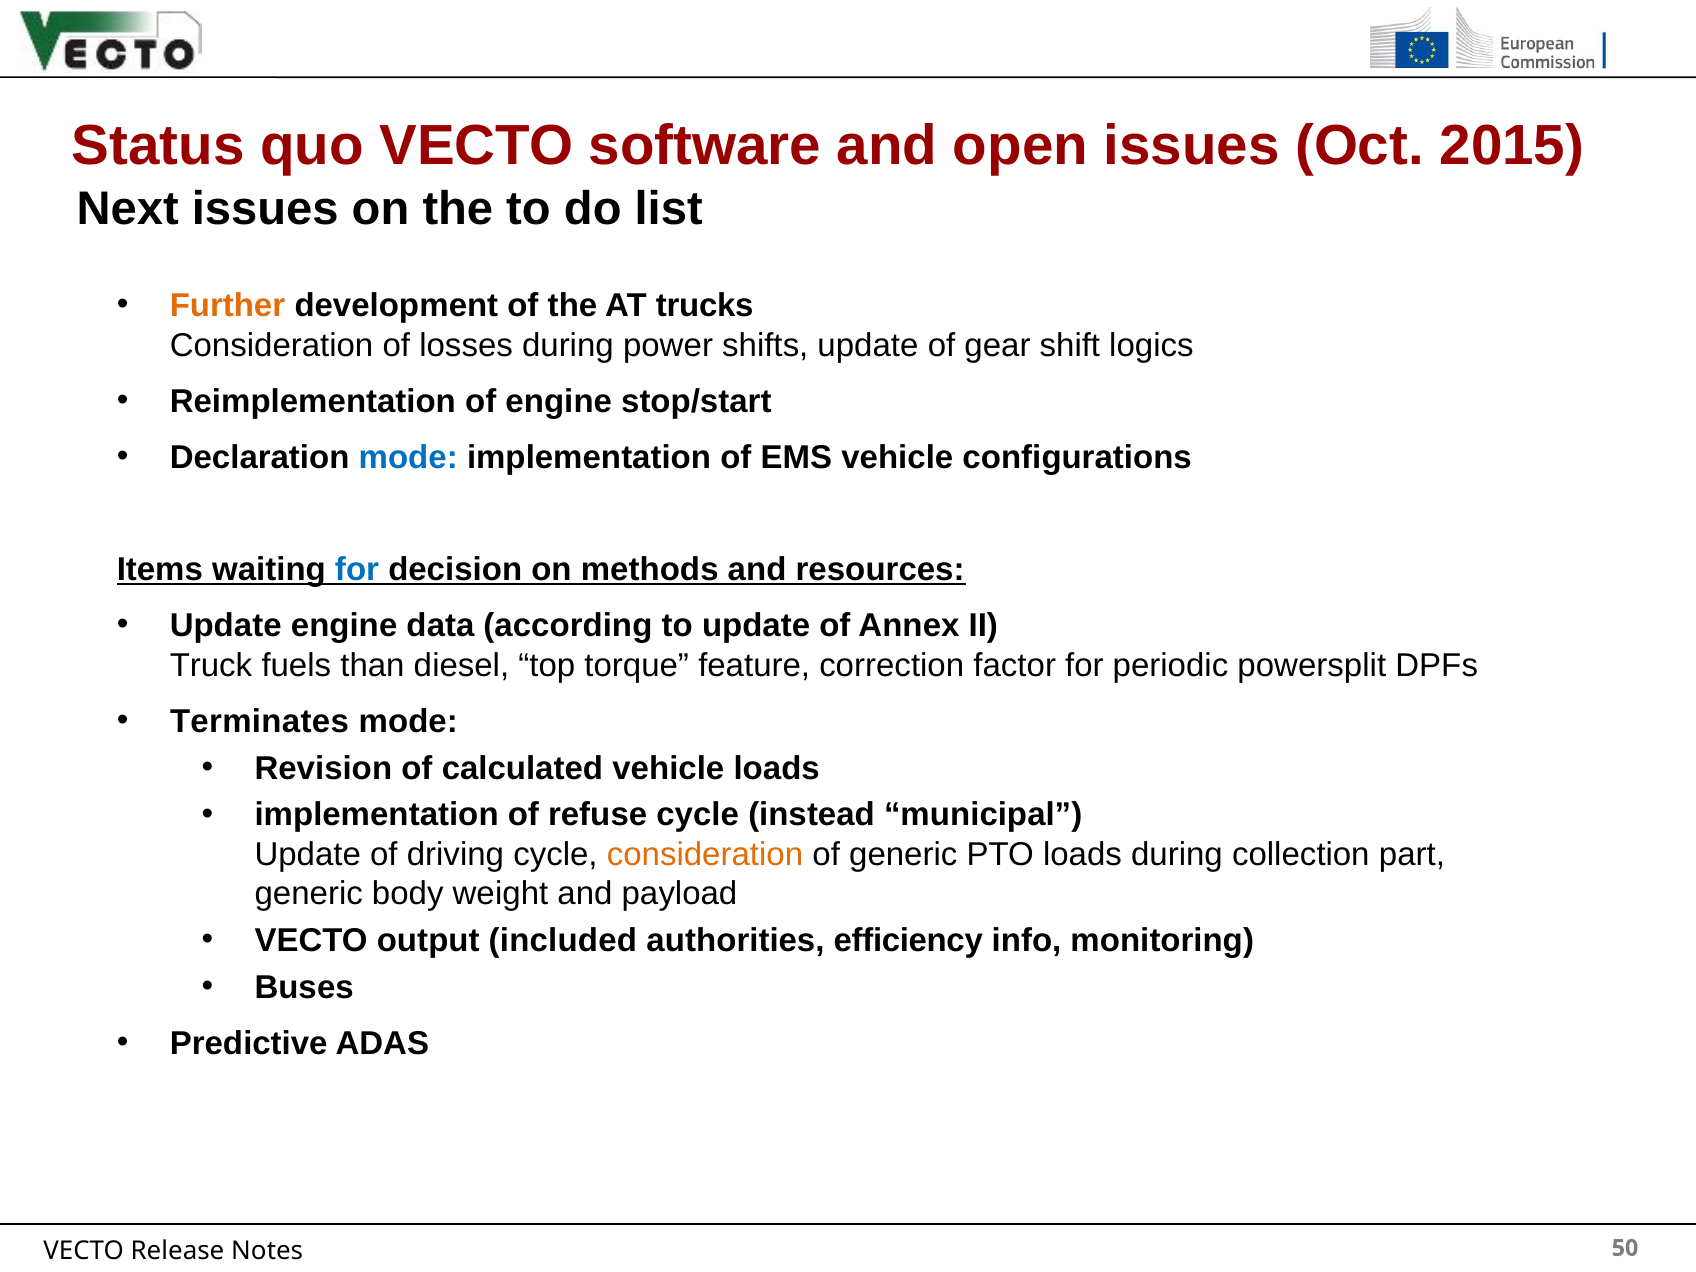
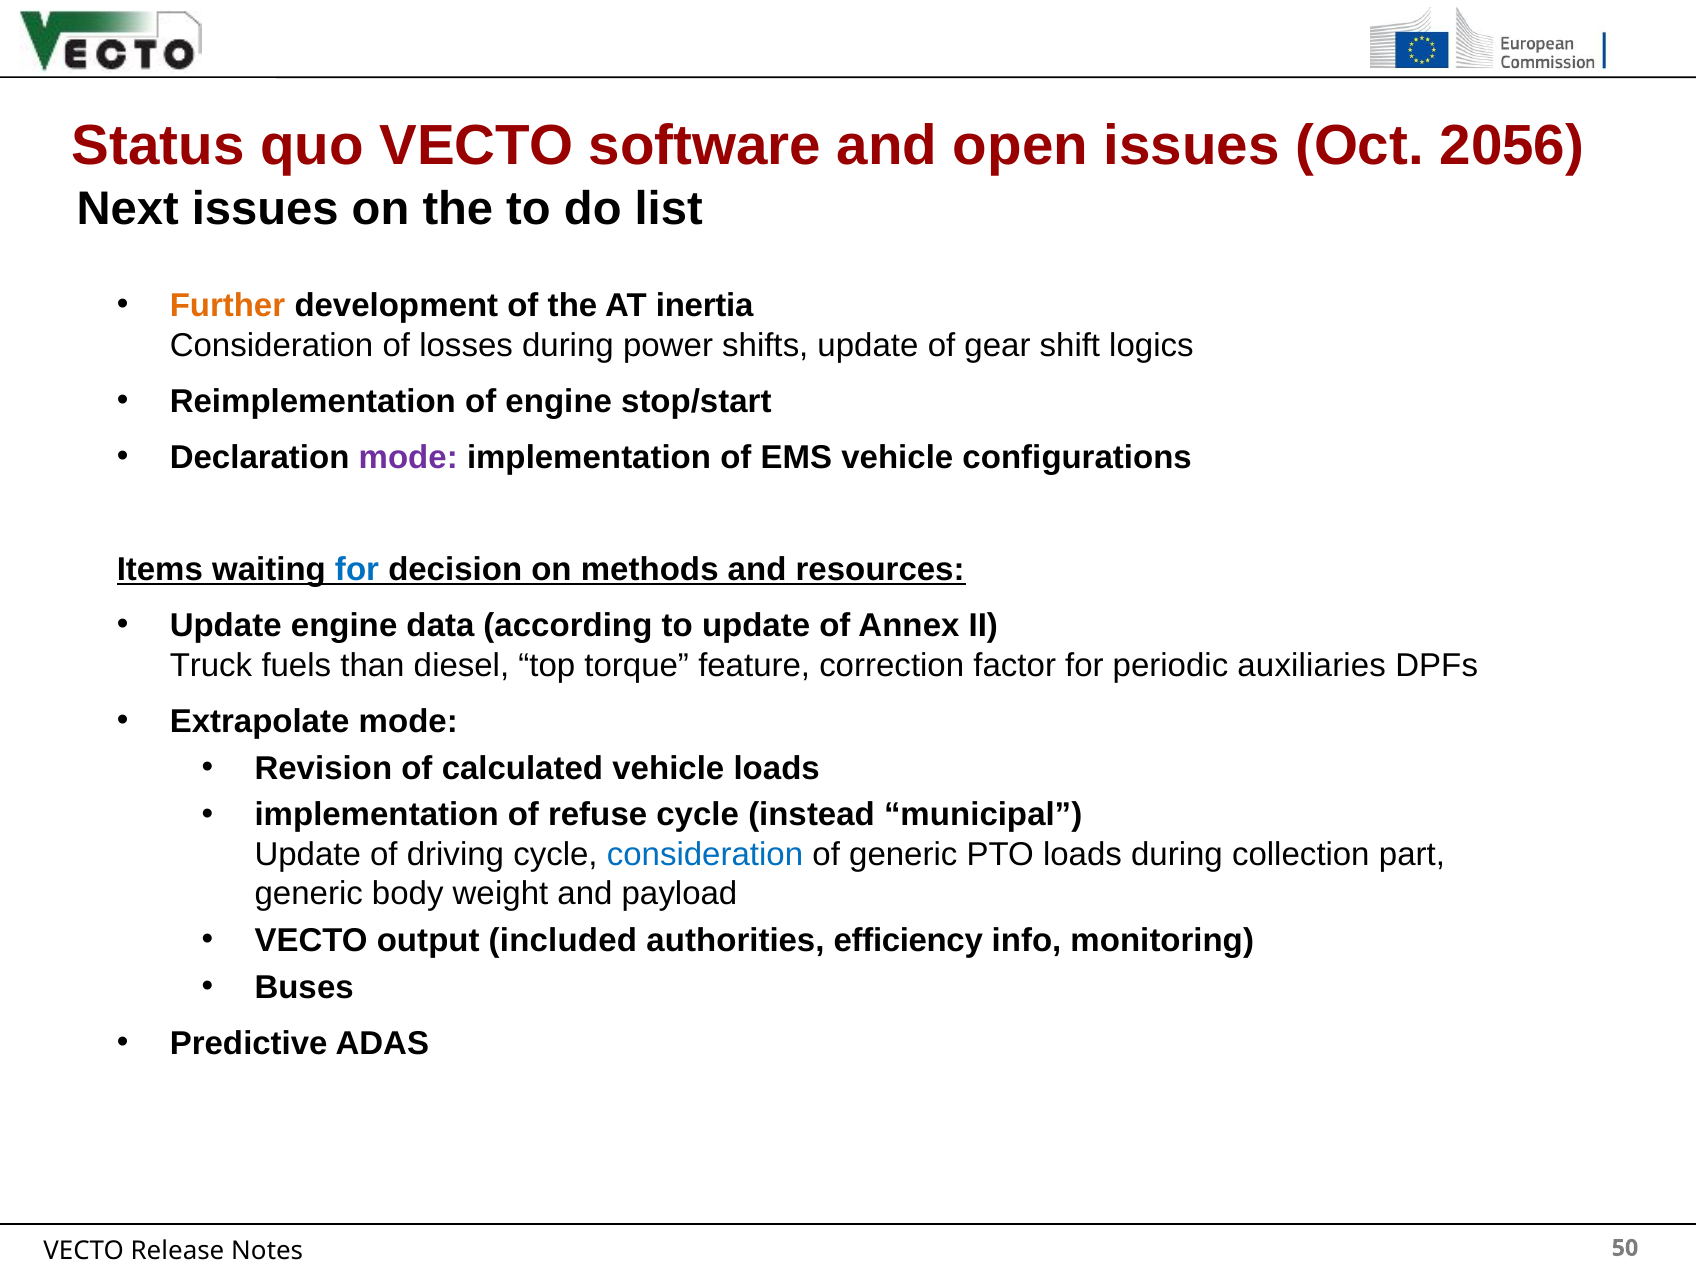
2015: 2015 -> 2056
trucks: trucks -> inertia
mode at (408, 458) colour: blue -> purple
powersplit: powersplit -> auxiliaries
Terminates: Terminates -> Extrapolate
consideration at (705, 854) colour: orange -> blue
